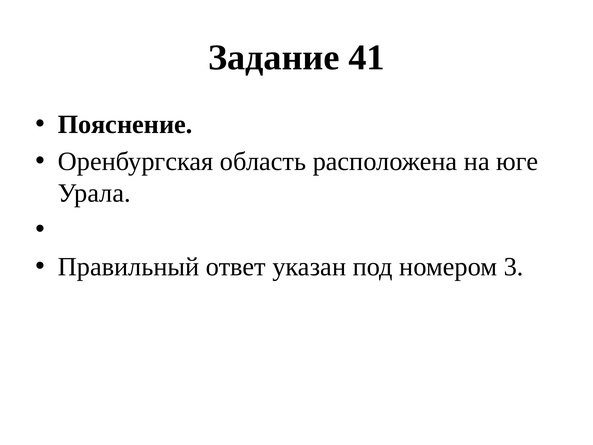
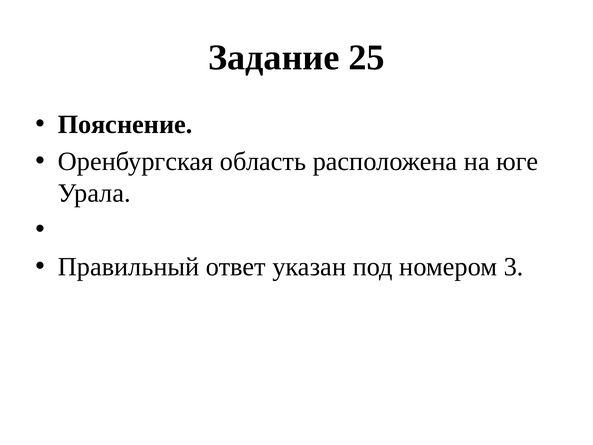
41: 41 -> 25
